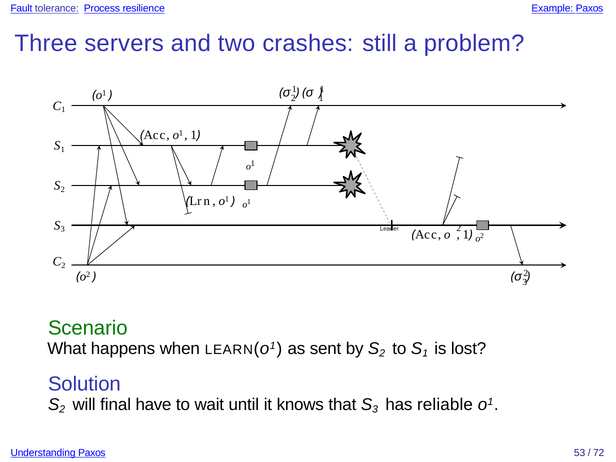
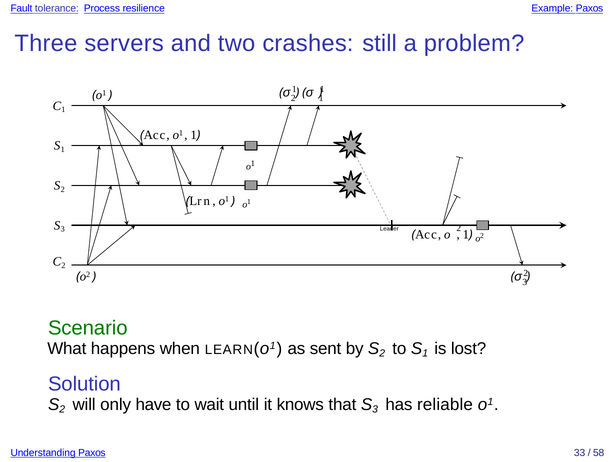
final: final -> only
53: 53 -> 33
72: 72 -> 58
